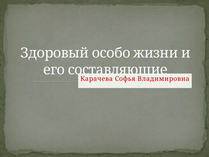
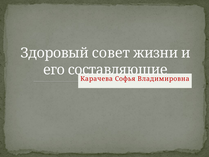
особо: особо -> совет
